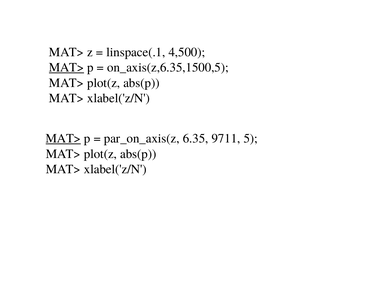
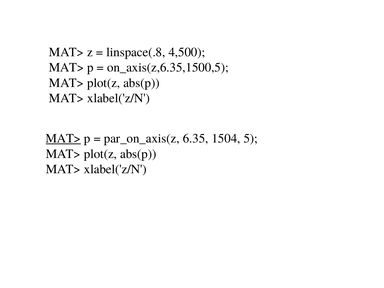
linspace(.1: linspace(.1 -> linspace(.8
MAT> at (67, 67) underline: present -> none
9711: 9711 -> 1504
